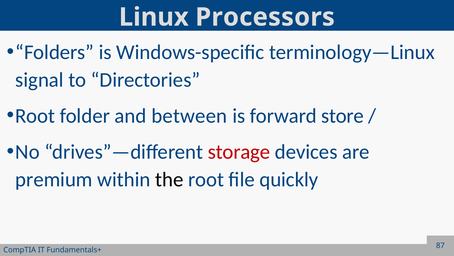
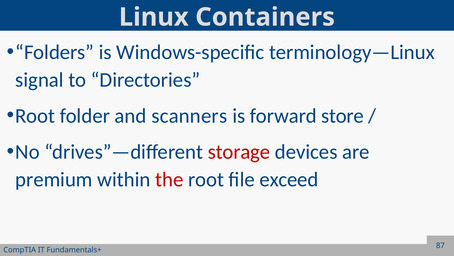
Processors: Processors -> Containers
between: between -> scanners
the colour: black -> red
quickly: quickly -> exceed
